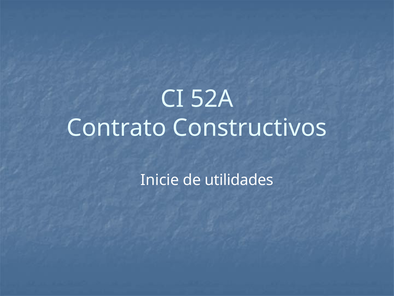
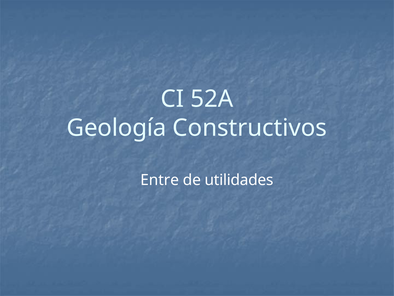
Contrato: Contrato -> Geología
Inicie: Inicie -> Entre
